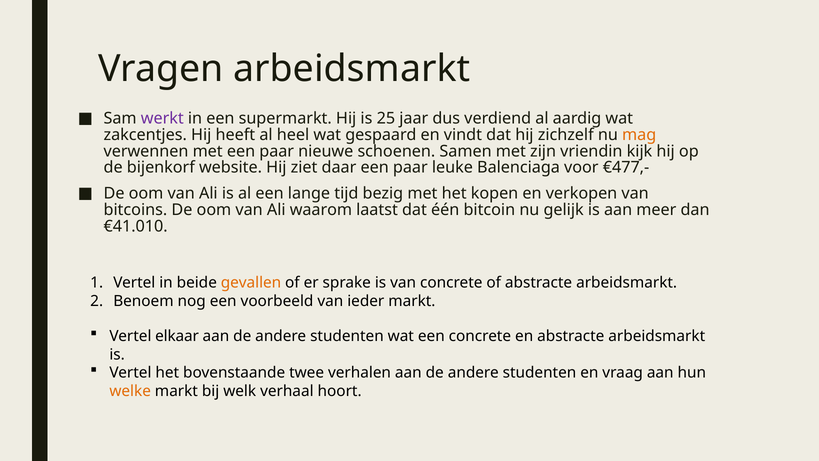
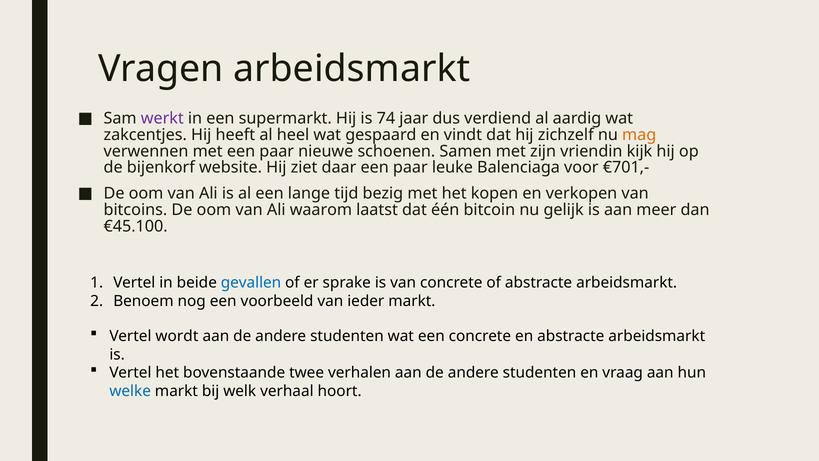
25: 25 -> 74
€477,-: €477,- -> €701,-
€41.010: €41.010 -> €45.100
gevallen colour: orange -> blue
elkaar: elkaar -> wordt
welke colour: orange -> blue
